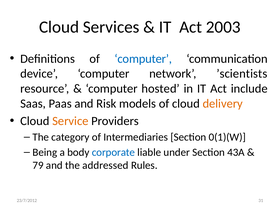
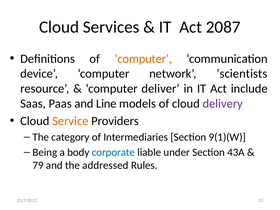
2003: 2003 -> 2087
computer at (143, 59) colour: blue -> orange
hosted: hosted -> deliver
Risk: Risk -> Line
delivery colour: orange -> purple
0(1)(W: 0(1)(W -> 9(1)(W
